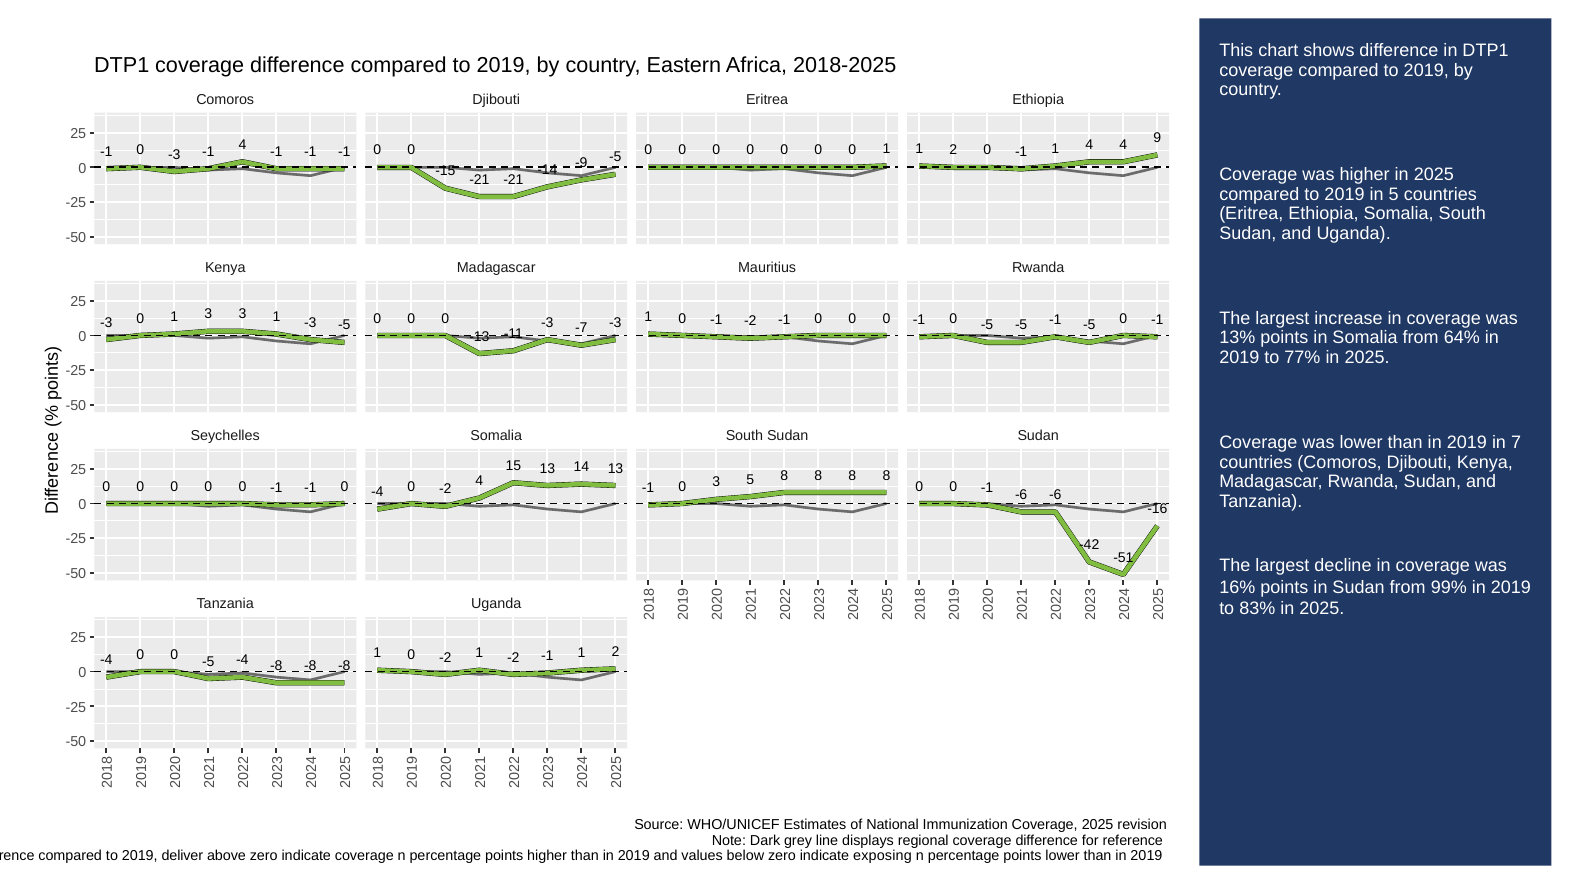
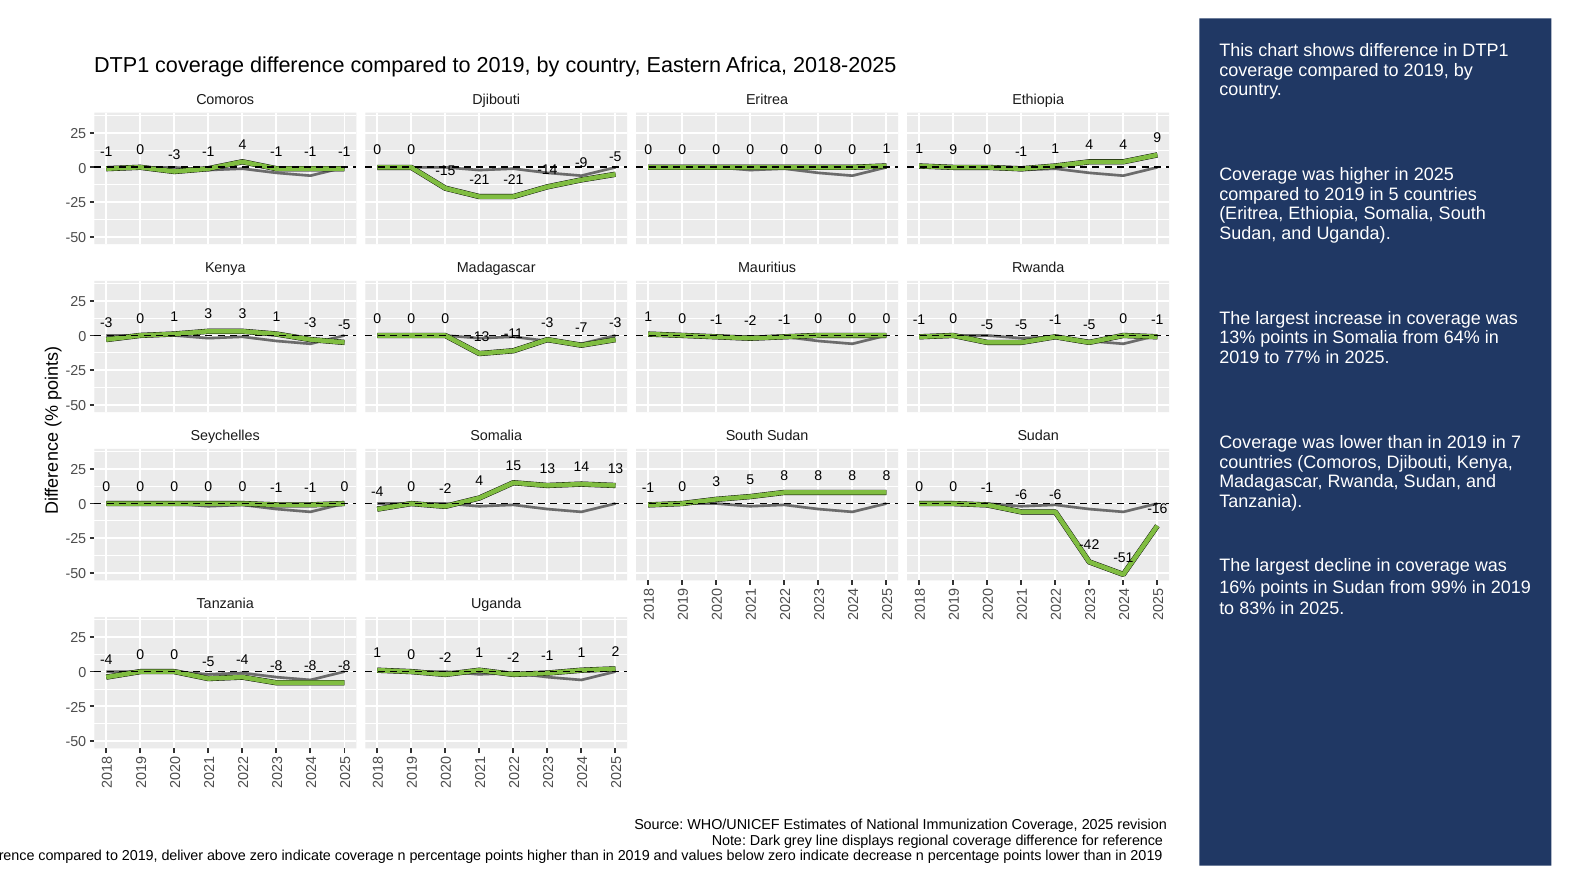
2 at (953, 150): 2 -> 9
exposing: exposing -> decrease
